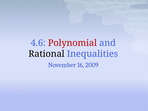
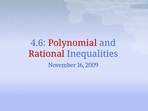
Rational colour: black -> red
